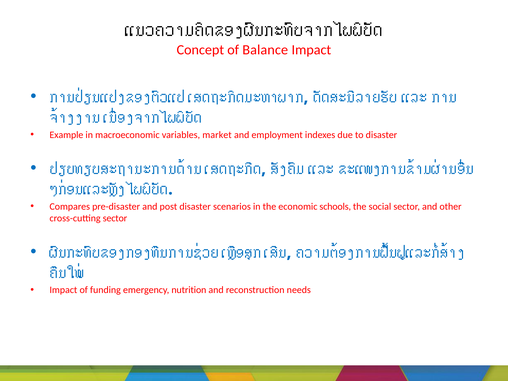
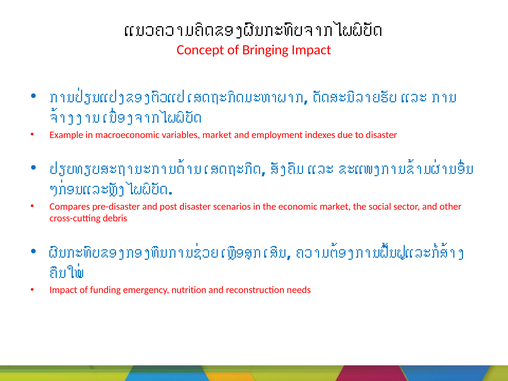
Balance: Balance -> Bringing
economic schools: schools -> market
cross-cutting sector: sector -> debris
